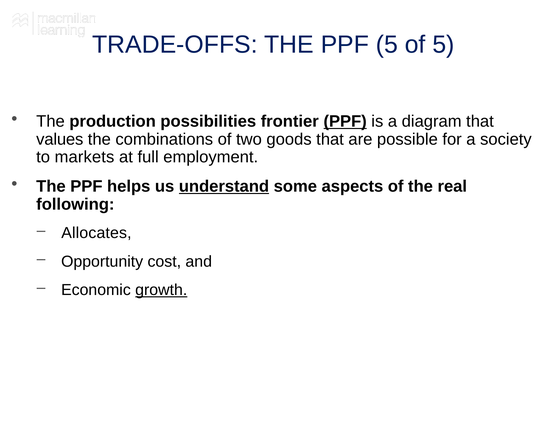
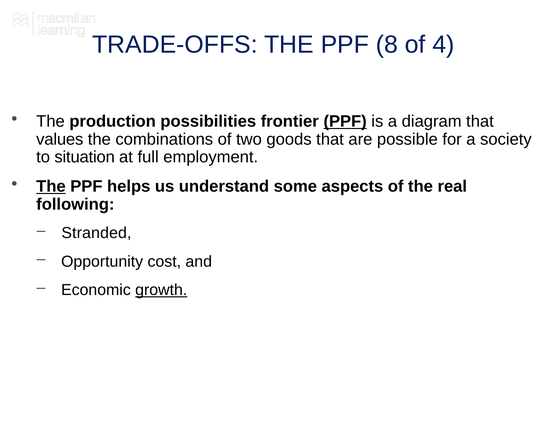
PPF 5: 5 -> 8
of 5: 5 -> 4
markets: markets -> situation
The at (51, 186) underline: none -> present
understand underline: present -> none
Allocates: Allocates -> Stranded
